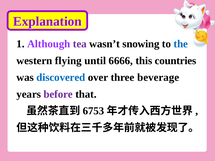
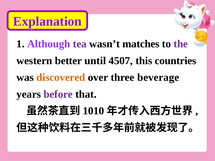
snowing: snowing -> matches
the colour: blue -> purple
flying: flying -> better
6666: 6666 -> 4507
discovered colour: blue -> orange
6753: 6753 -> 1010
